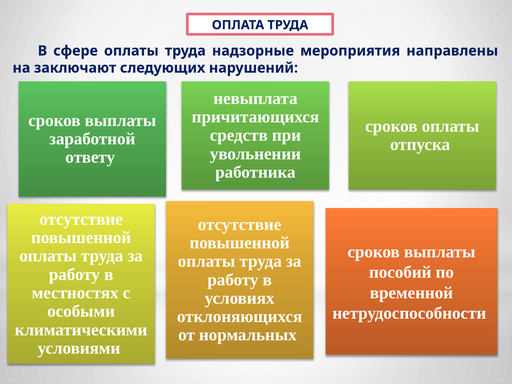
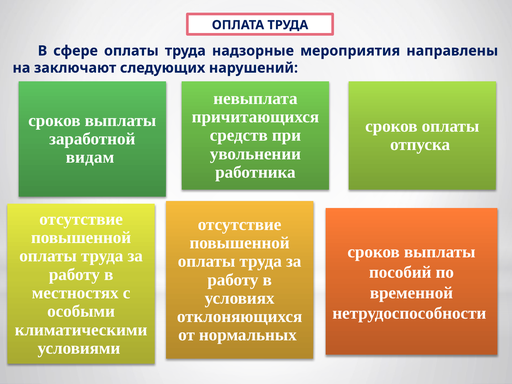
ответу: ответу -> видам
